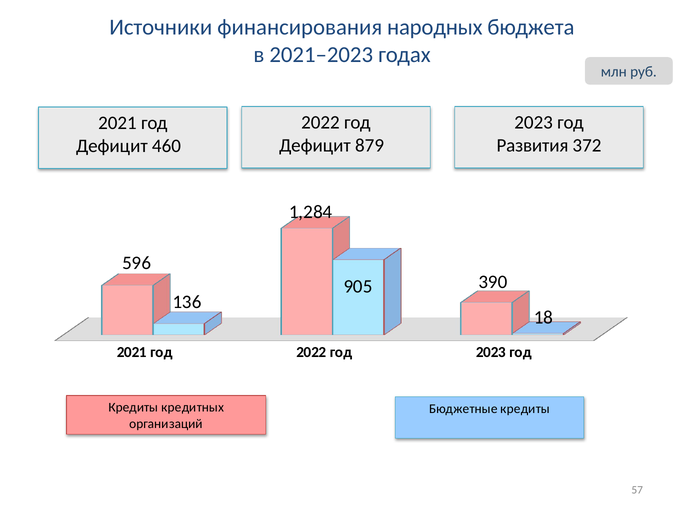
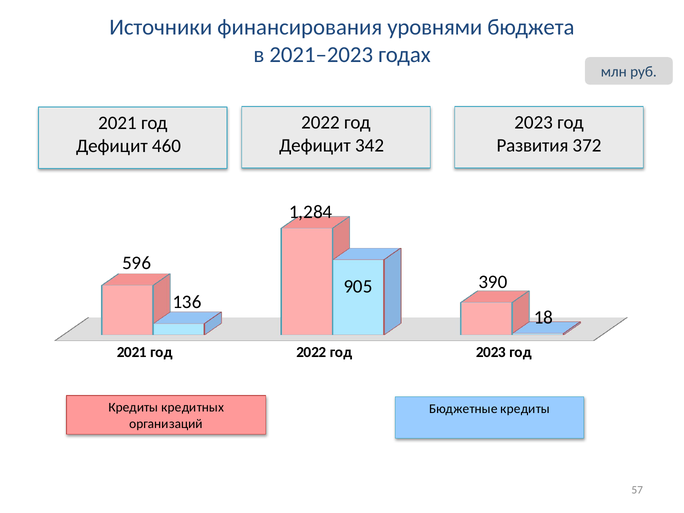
народных: народных -> уровнями
879: 879 -> 342
